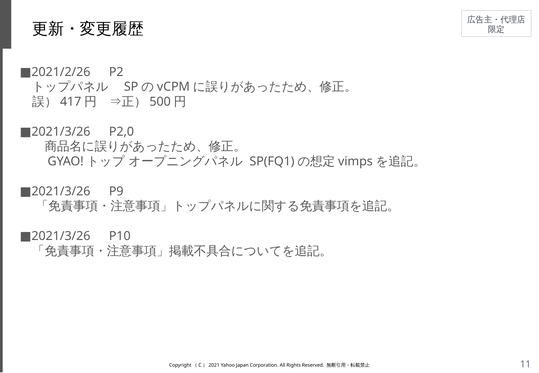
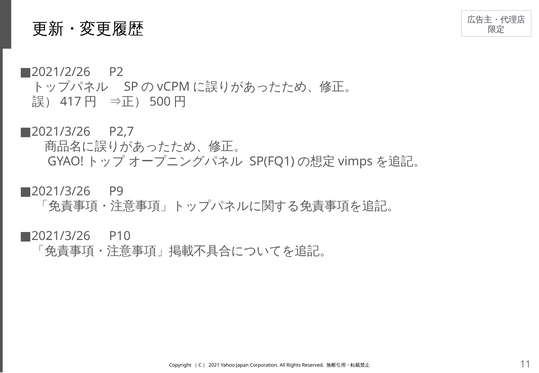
P2,0: P2,0 -> P2,7
